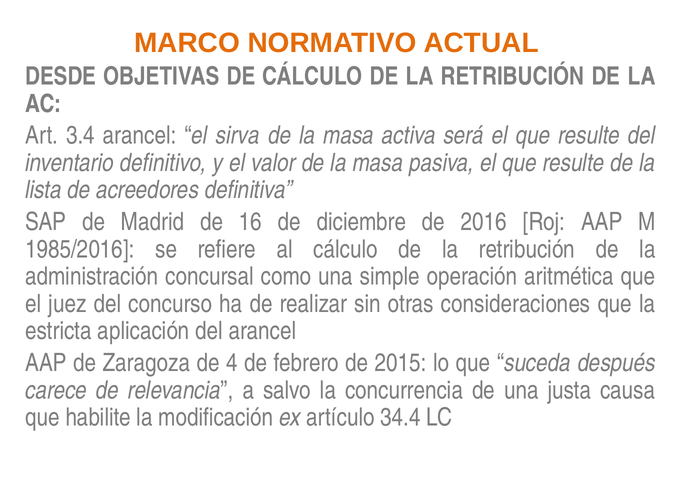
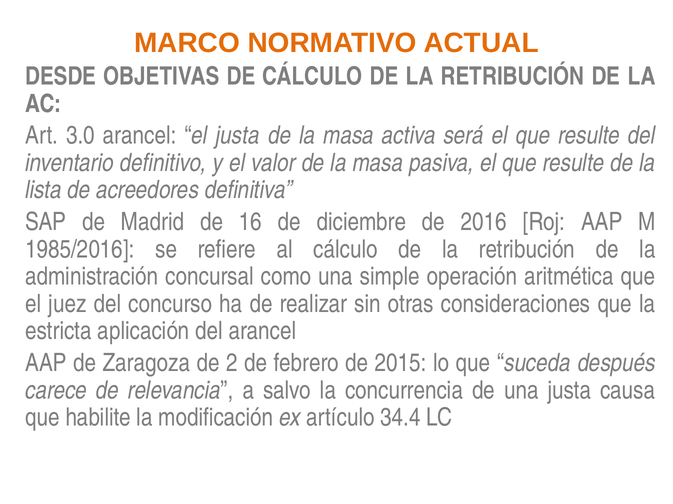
3.4: 3.4 -> 3.0
el sirva: sirva -> justa
4: 4 -> 2
